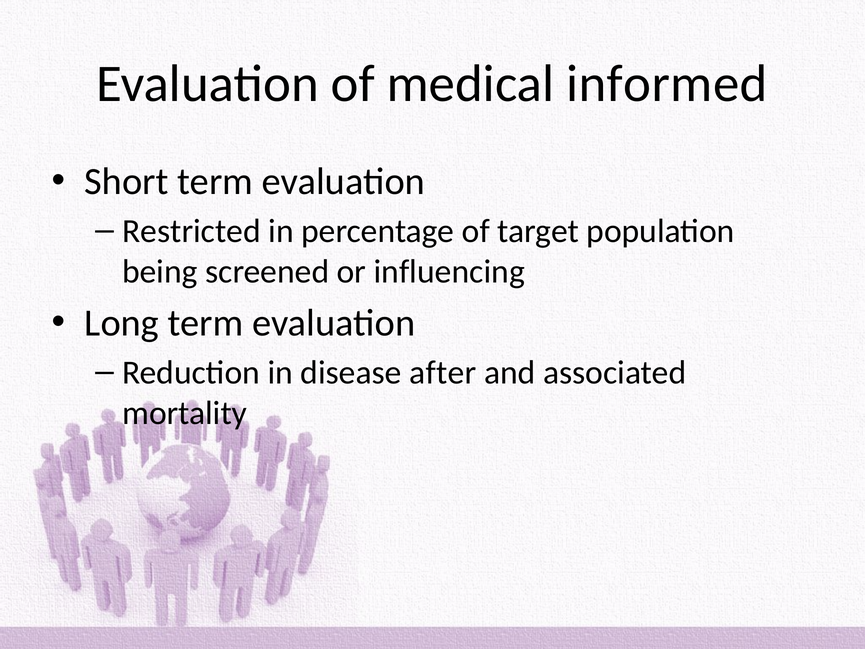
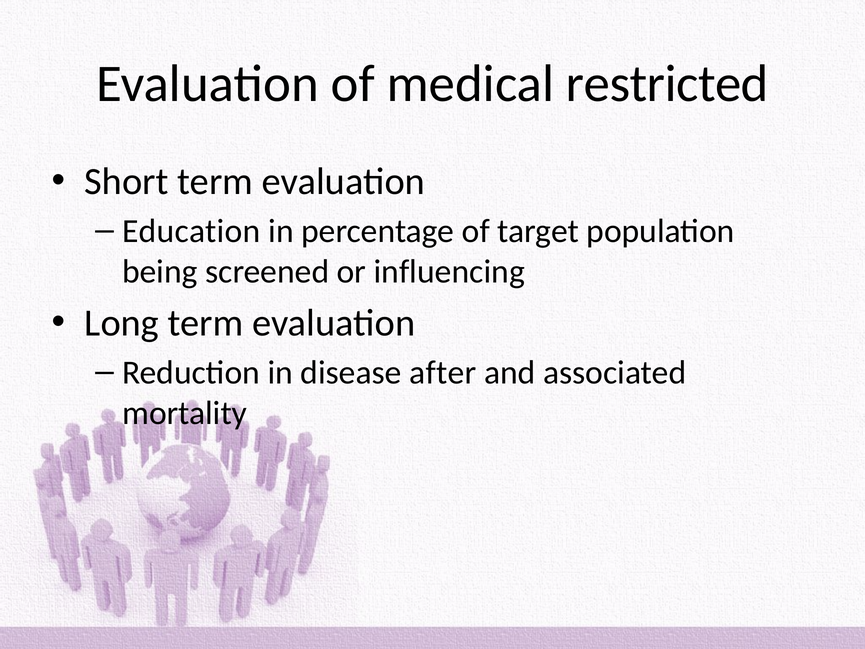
informed: informed -> restricted
Restricted: Restricted -> Education
